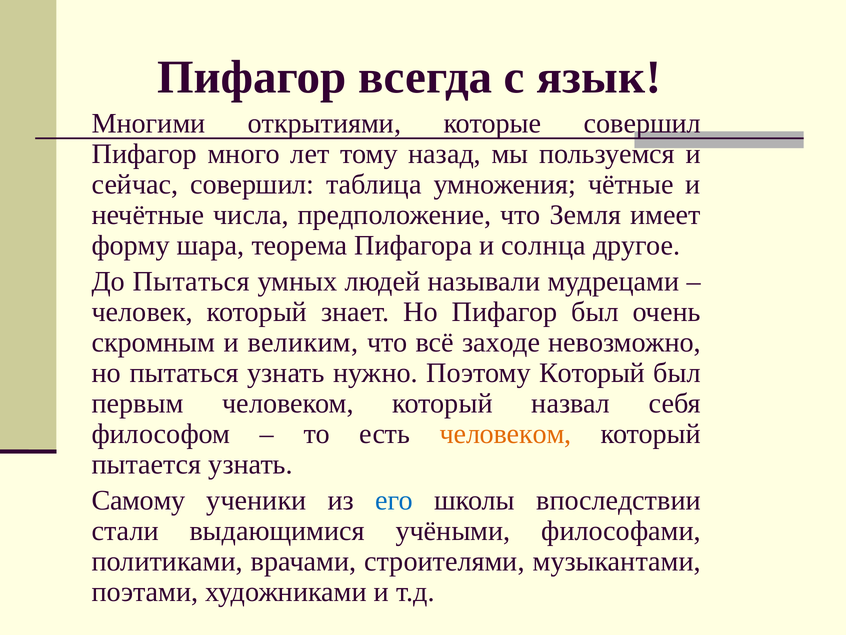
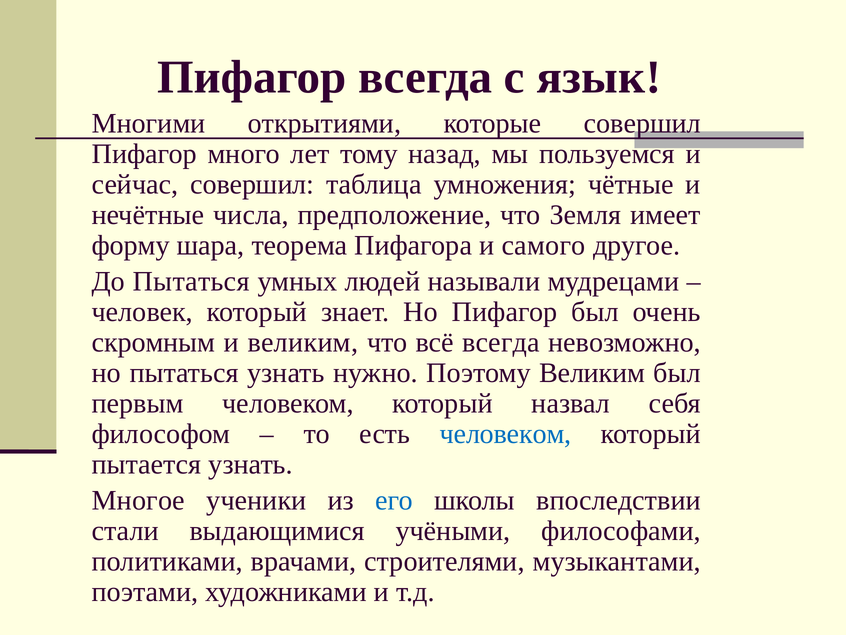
солнца: солнца -> самого
всё заходе: заходе -> всегда
Поэтому Который: Который -> Великим
человеком at (506, 433) colour: orange -> blue
Самому: Самому -> Многое
